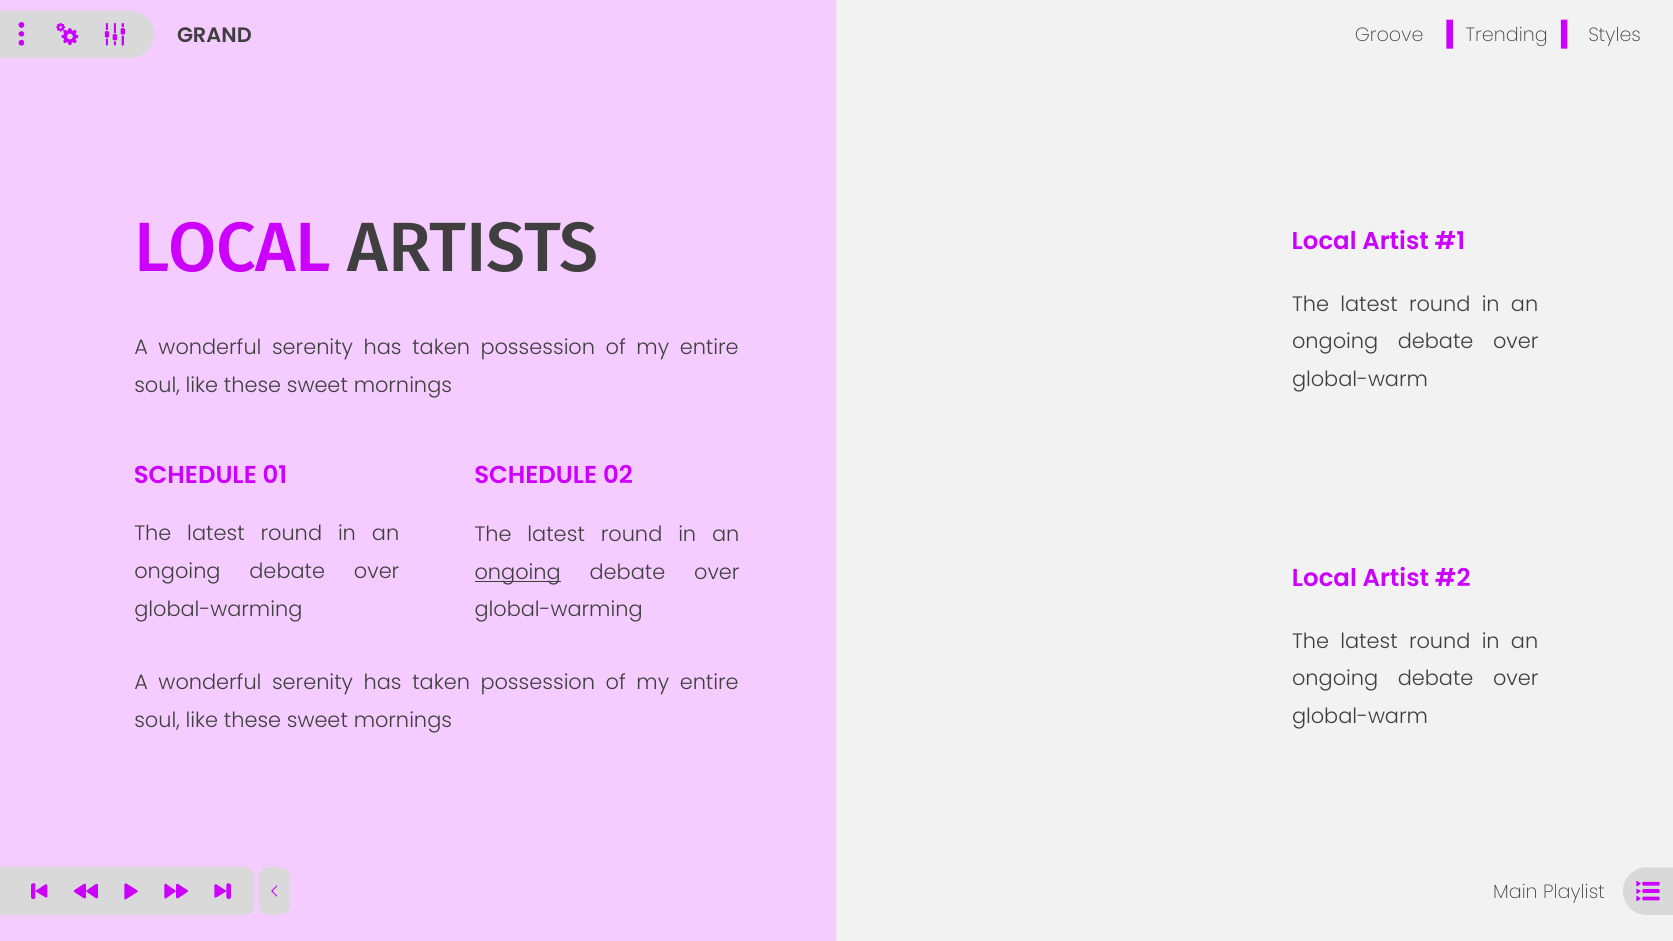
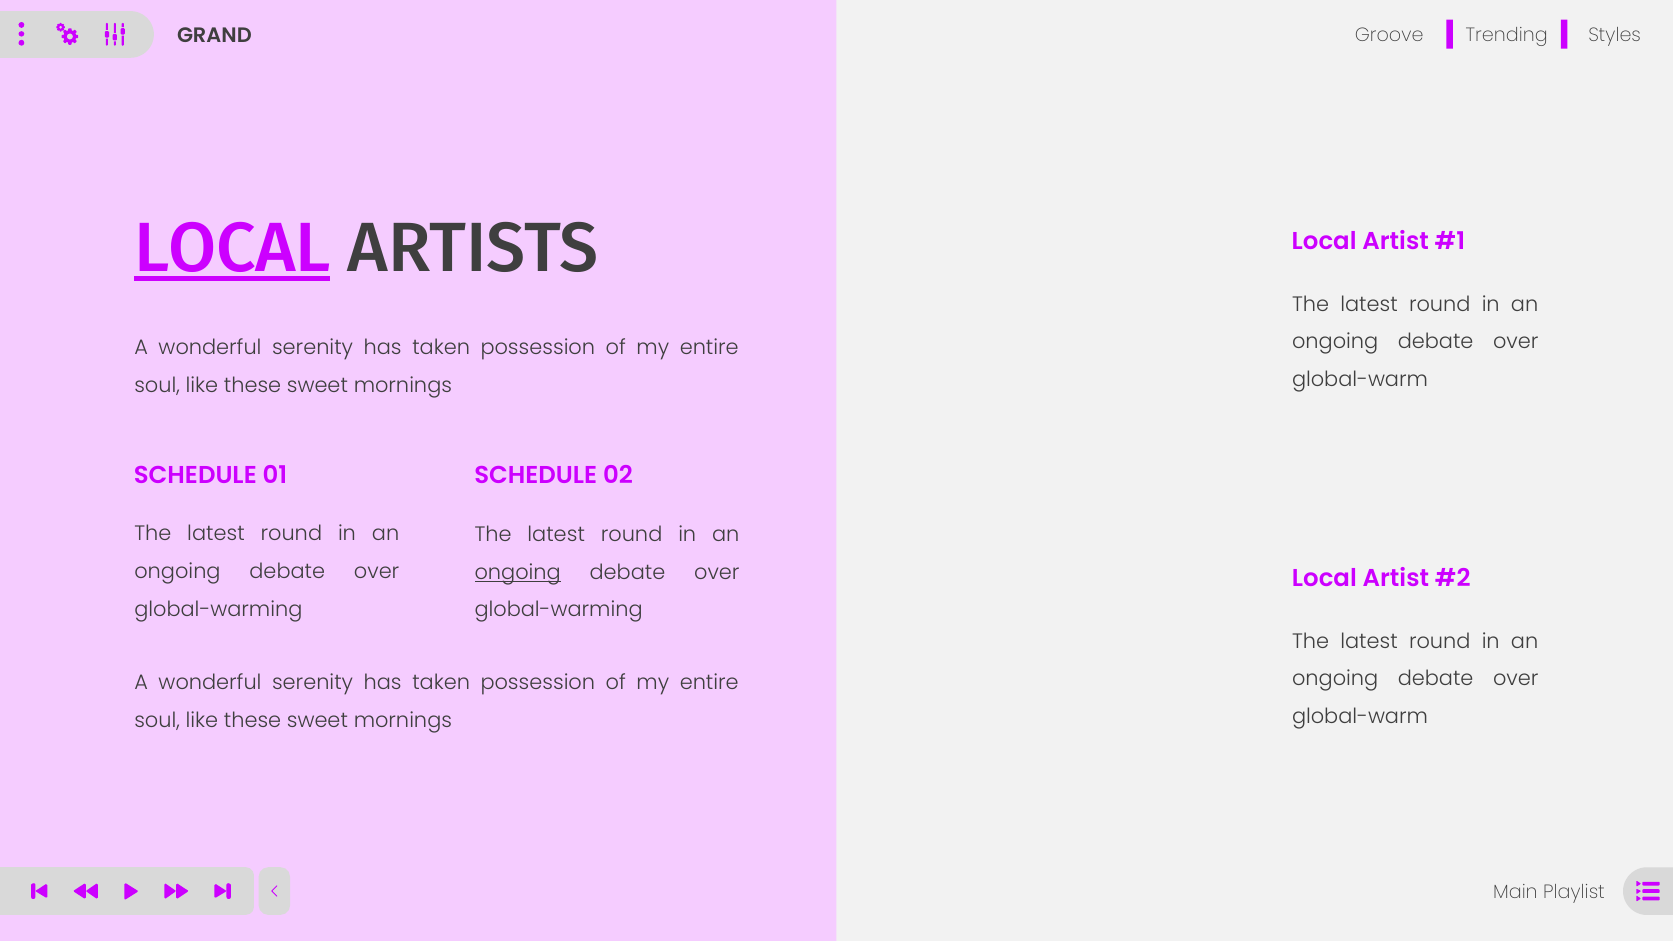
LOCAL at (232, 249) underline: none -> present
